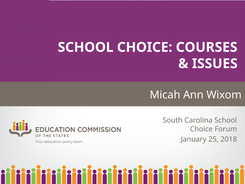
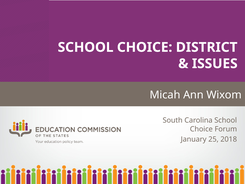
COURSES: COURSES -> DISTRICT
